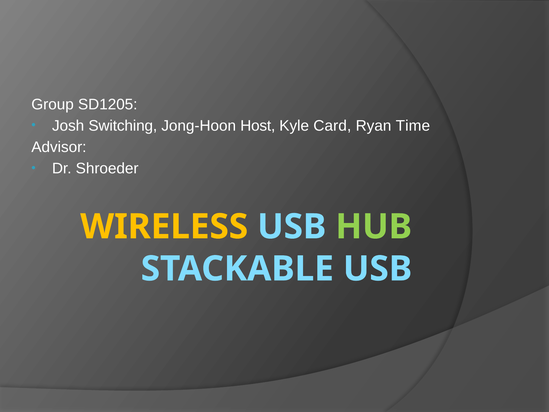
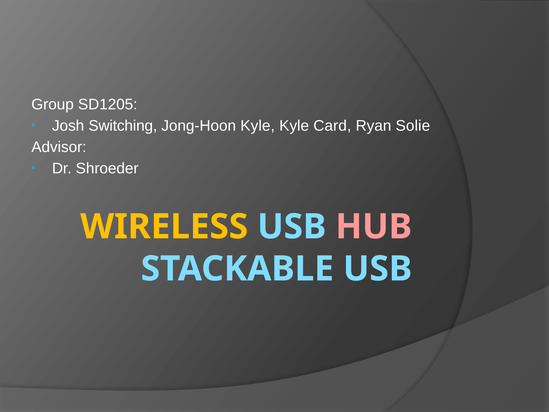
Jong-Hoon Host: Host -> Kyle
Time: Time -> Solie
HUB colour: light green -> pink
